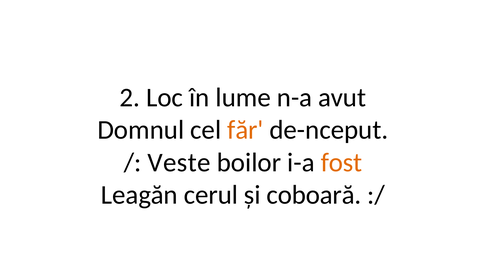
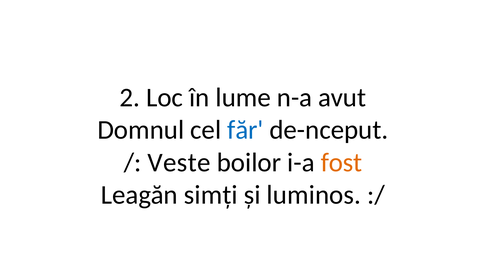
făr colour: orange -> blue
cerul: cerul -> simți
coboară: coboară -> luminos
